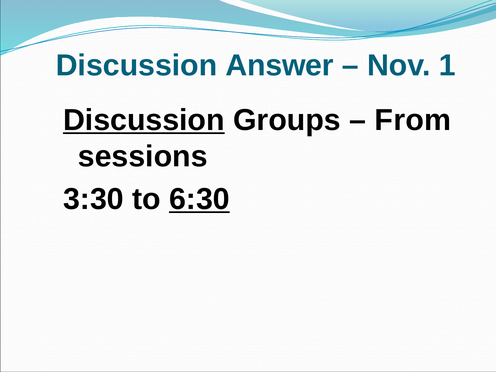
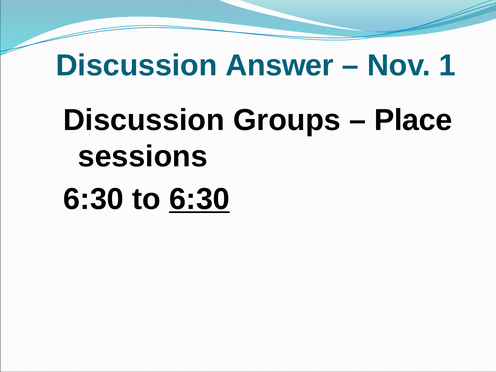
Discussion at (144, 120) underline: present -> none
From: From -> Place
3:30 at (93, 199): 3:30 -> 6:30
